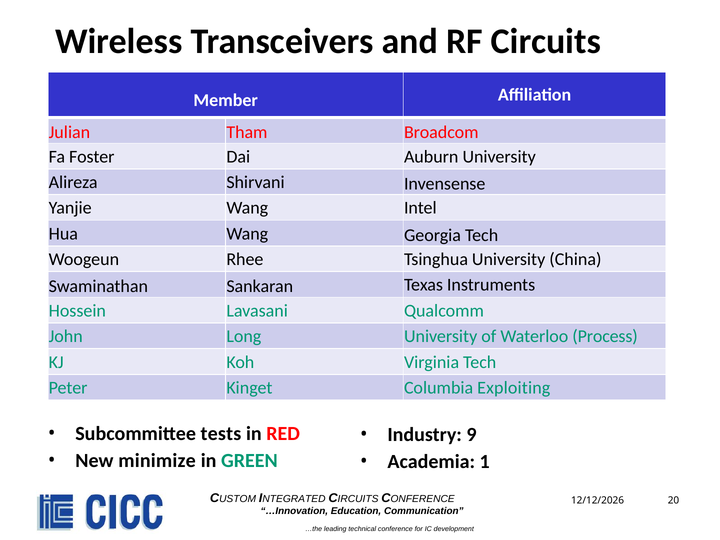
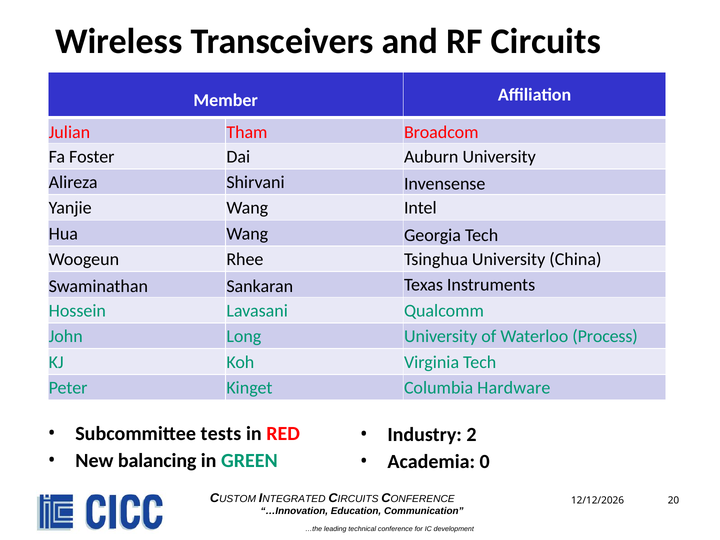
Exploiting: Exploiting -> Hardware
9: 9 -> 2
minimize: minimize -> balancing
1: 1 -> 0
